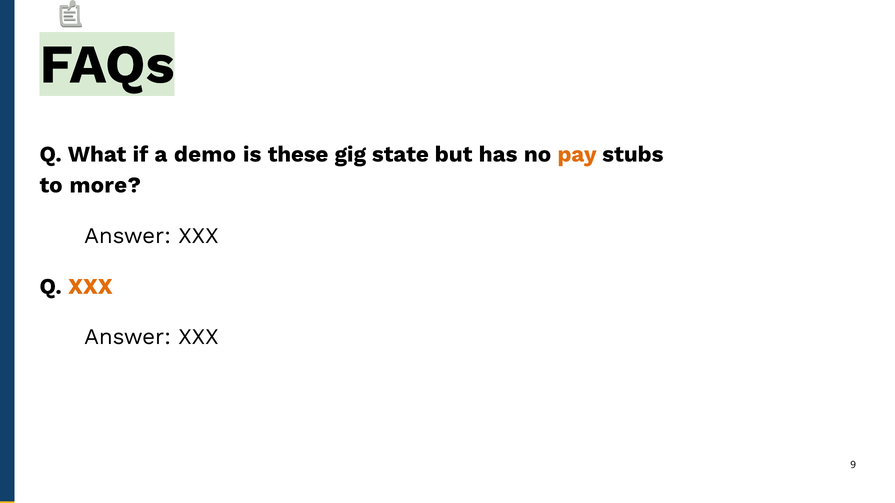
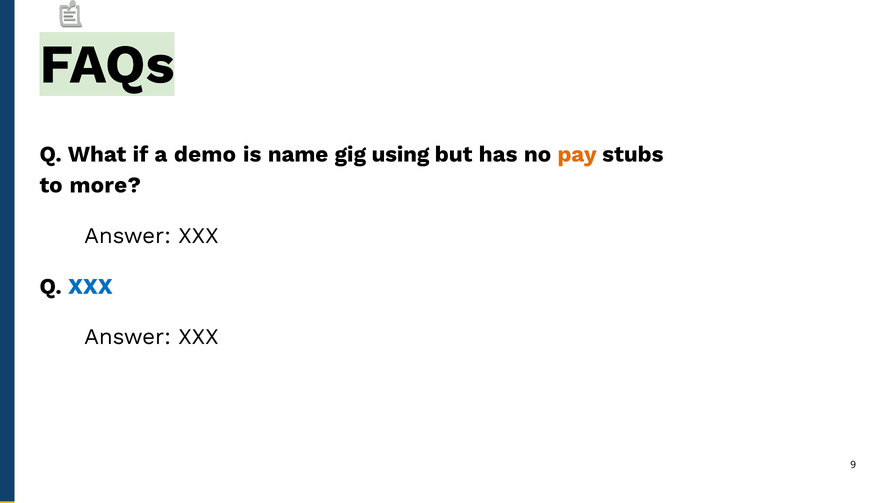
these: these -> name
state: state -> using
XXX at (90, 287) colour: orange -> blue
